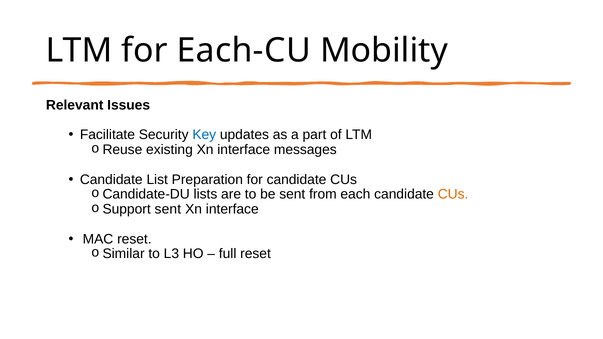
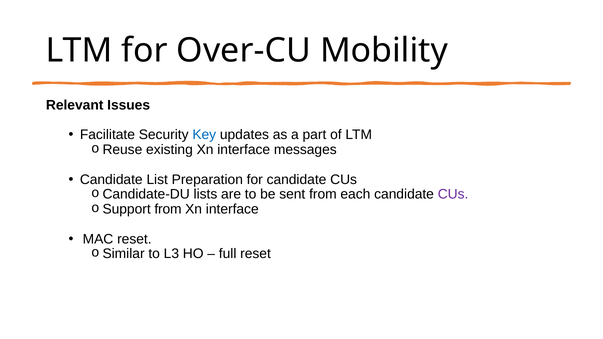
Each-CU: Each-CU -> Over-CU
CUs at (453, 194) colour: orange -> purple
sent at (168, 209): sent -> from
